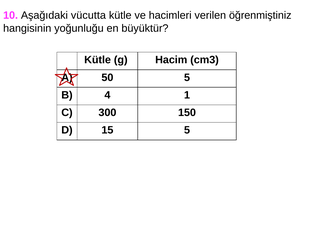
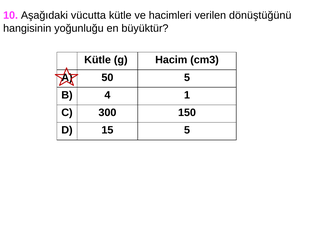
öğrenmiştiniz: öğrenmiştiniz -> dönüştüğünü
